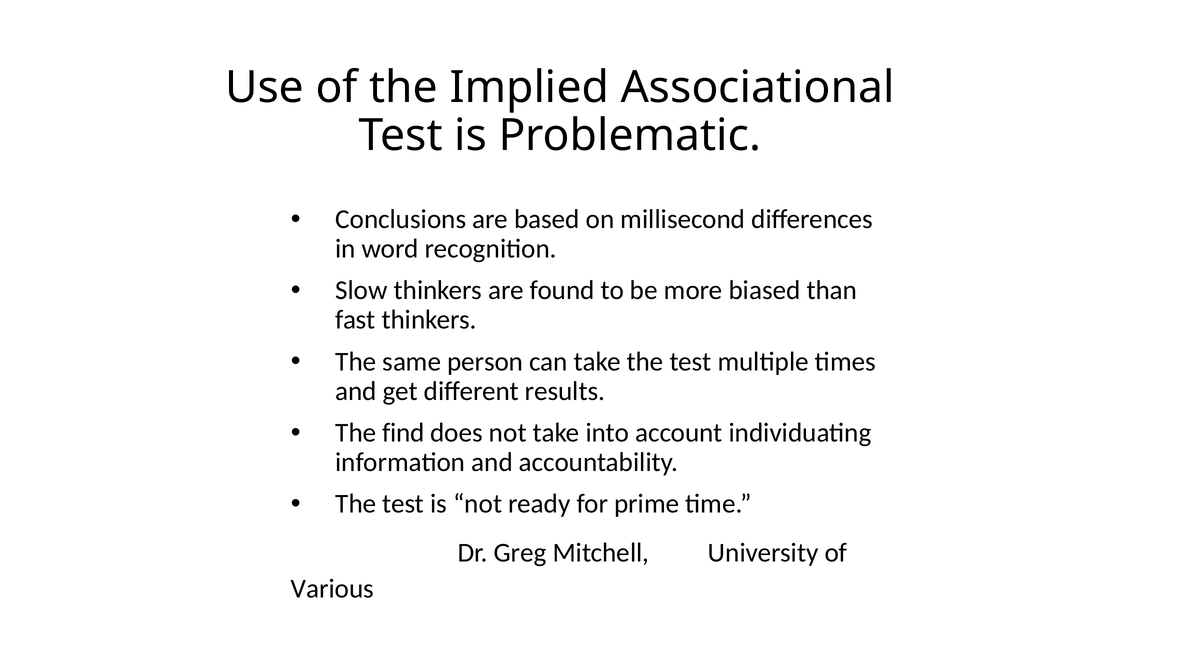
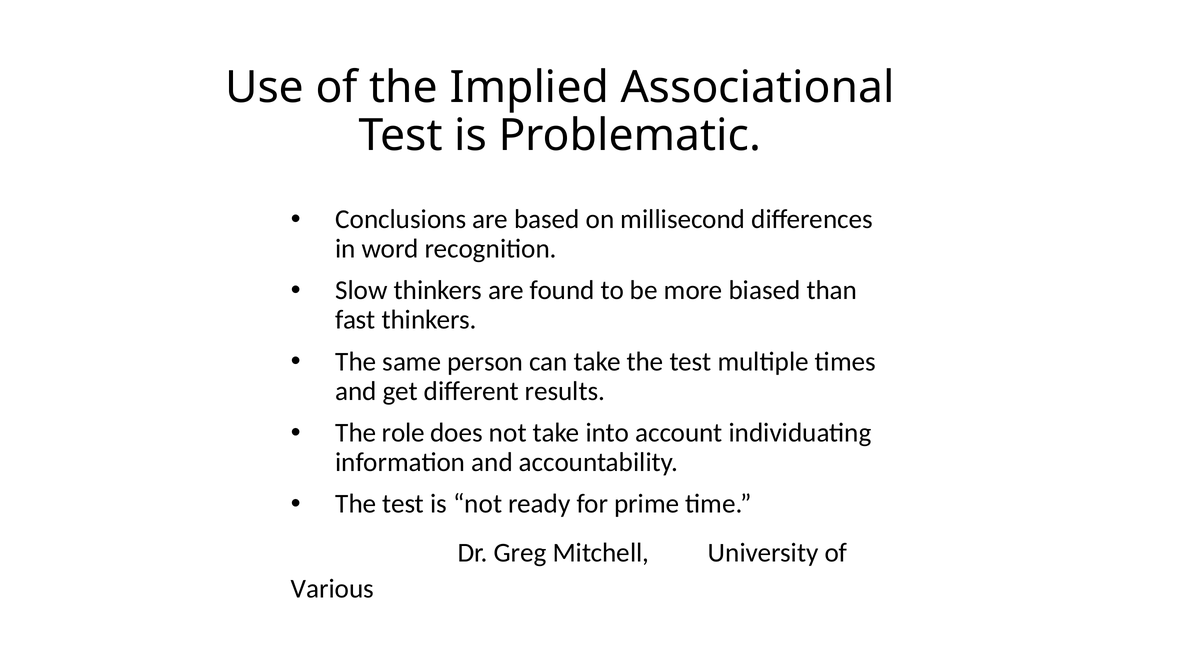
find: find -> role
